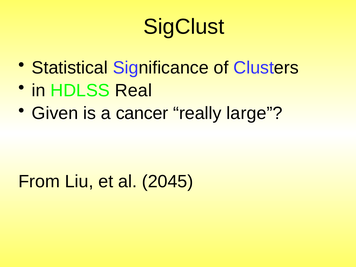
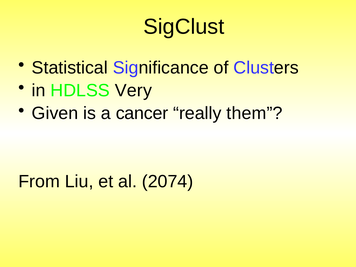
Real: Real -> Very
large: large -> them
2045: 2045 -> 2074
